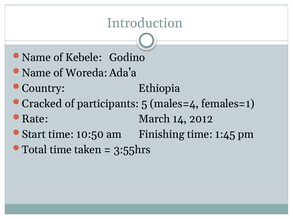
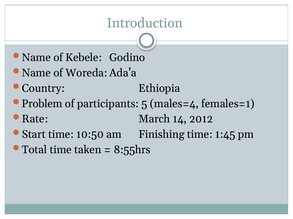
Cracked: Cracked -> Problem
3:55hrs: 3:55hrs -> 8:55hrs
